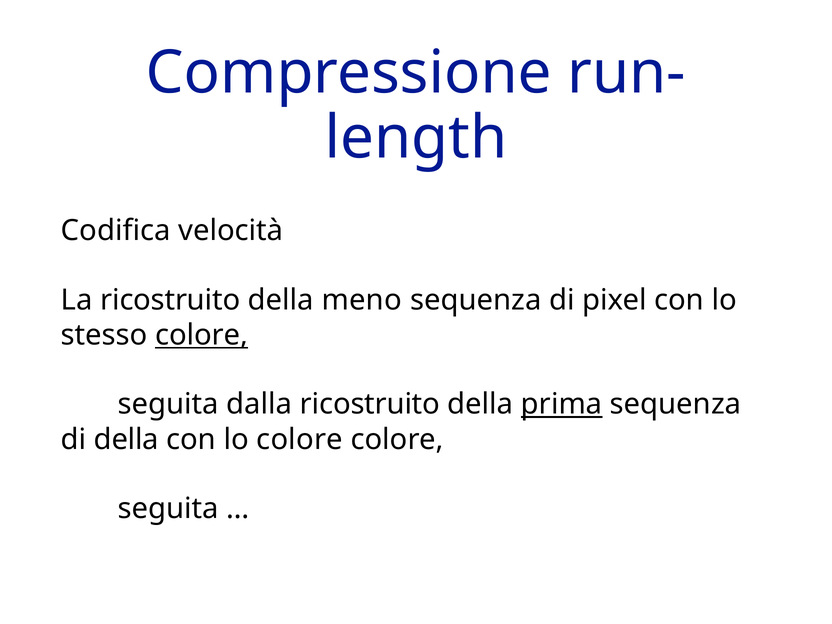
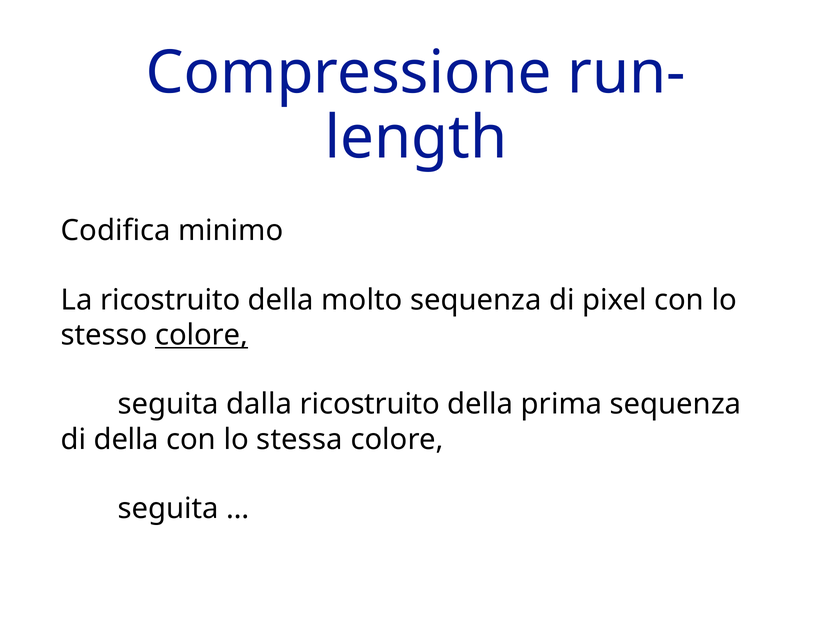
velocità: velocità -> minimo
meno: meno -> molto
prima underline: present -> none
lo colore: colore -> stessa
